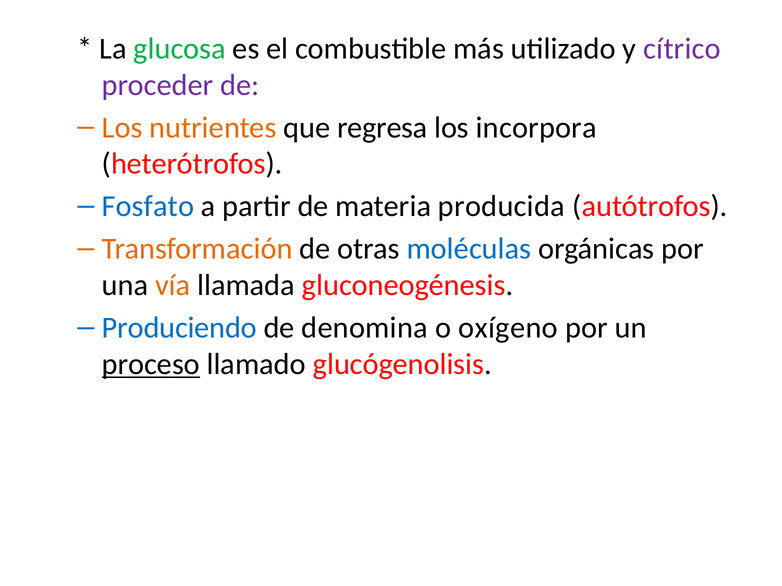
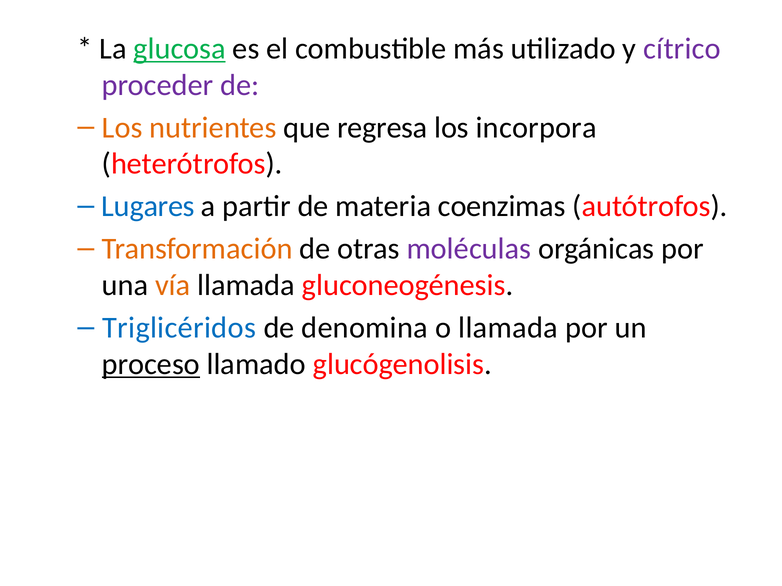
glucosa underline: none -> present
Fosfato: Fosfato -> Lugares
producida: producida -> coenzimas
moléculas colour: blue -> purple
Produciendo: Produciendo -> Triglicéridos
o oxígeno: oxígeno -> llamada
